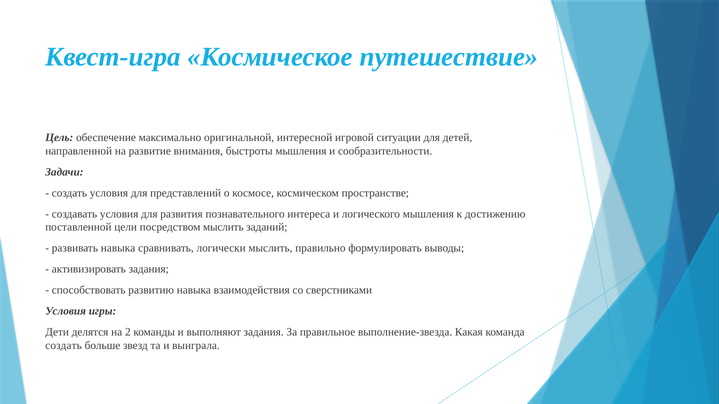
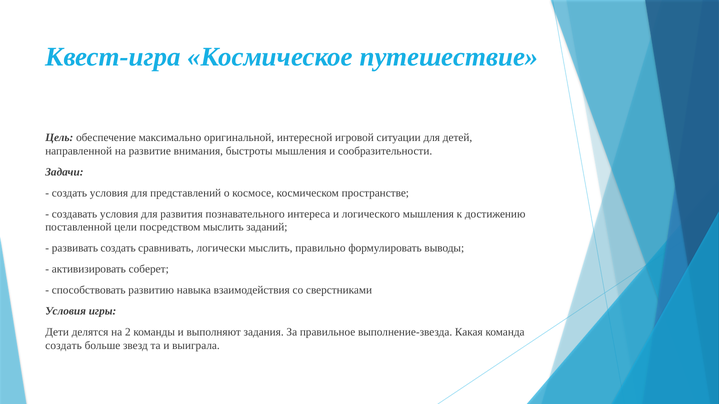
развивать навыка: навыка -> создать
активизировать задания: задания -> соберет
